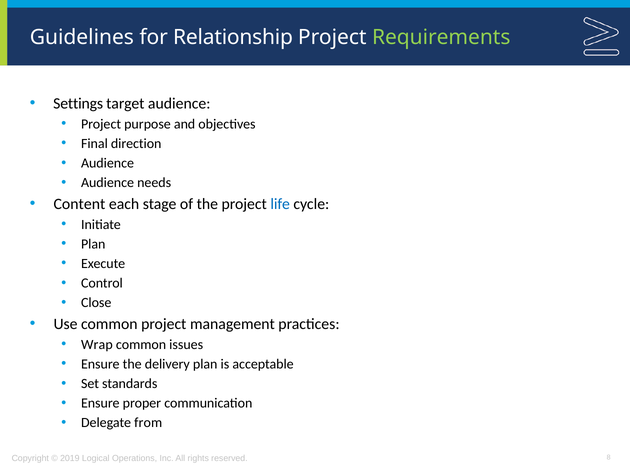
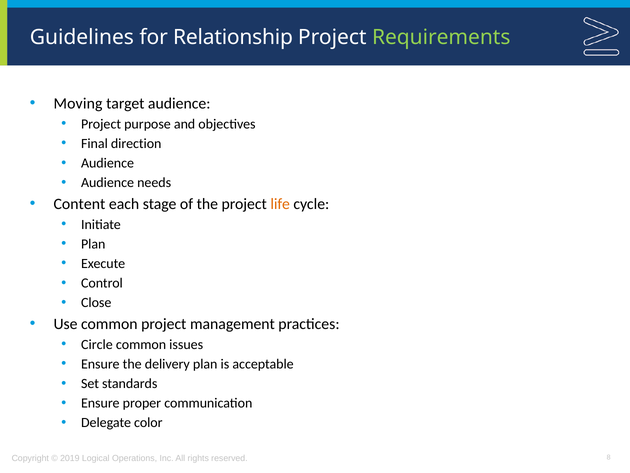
Settings: Settings -> Moving
life colour: blue -> orange
Wrap: Wrap -> Circle
from: from -> color
